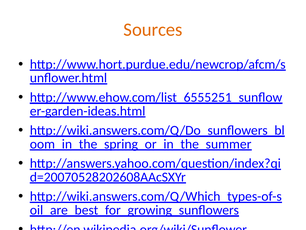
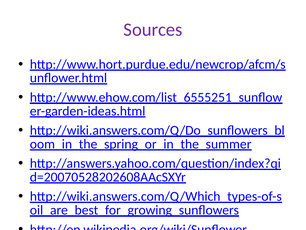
Sources colour: orange -> purple
